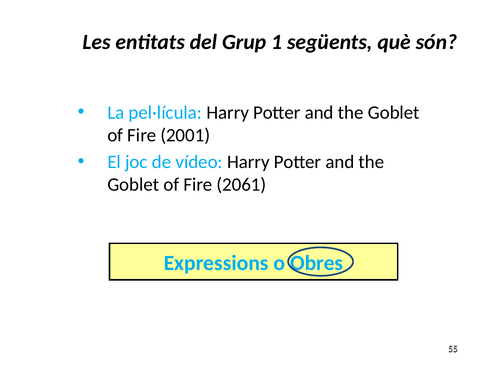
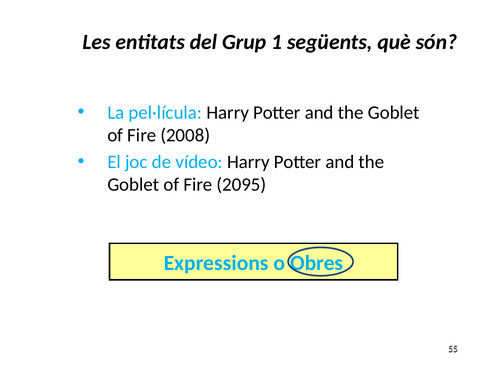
2001: 2001 -> 2008
2061: 2061 -> 2095
